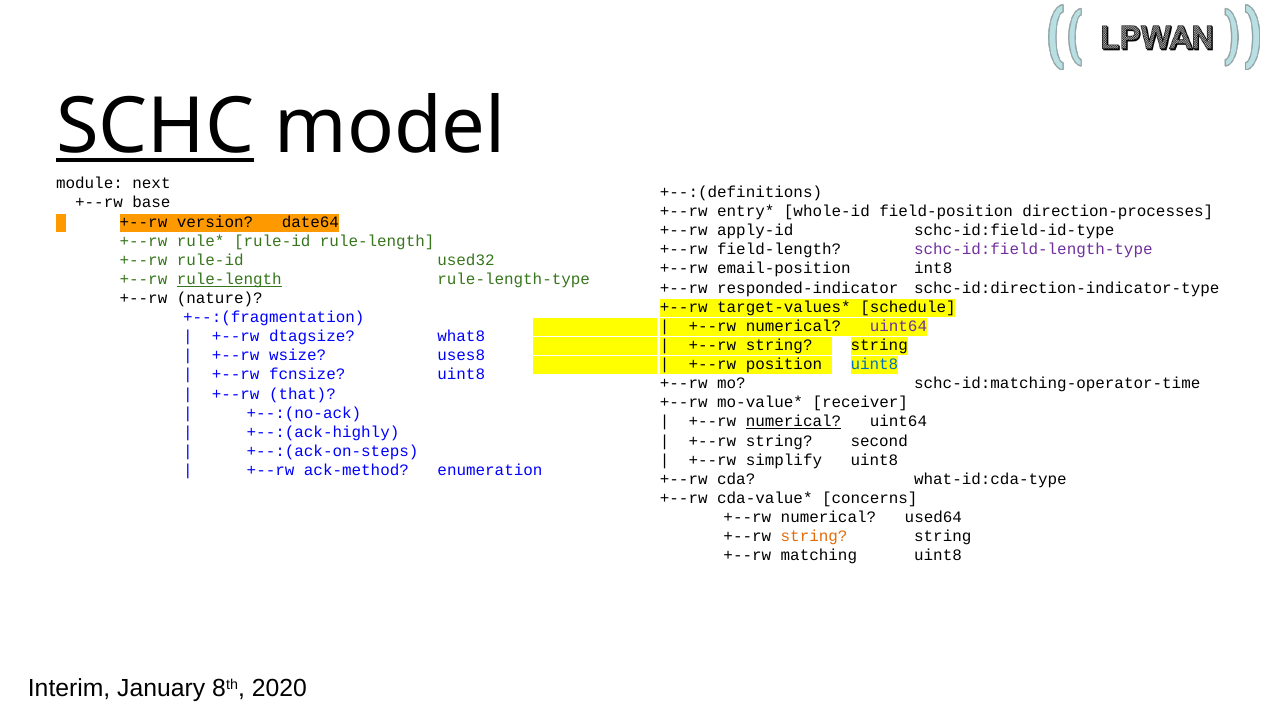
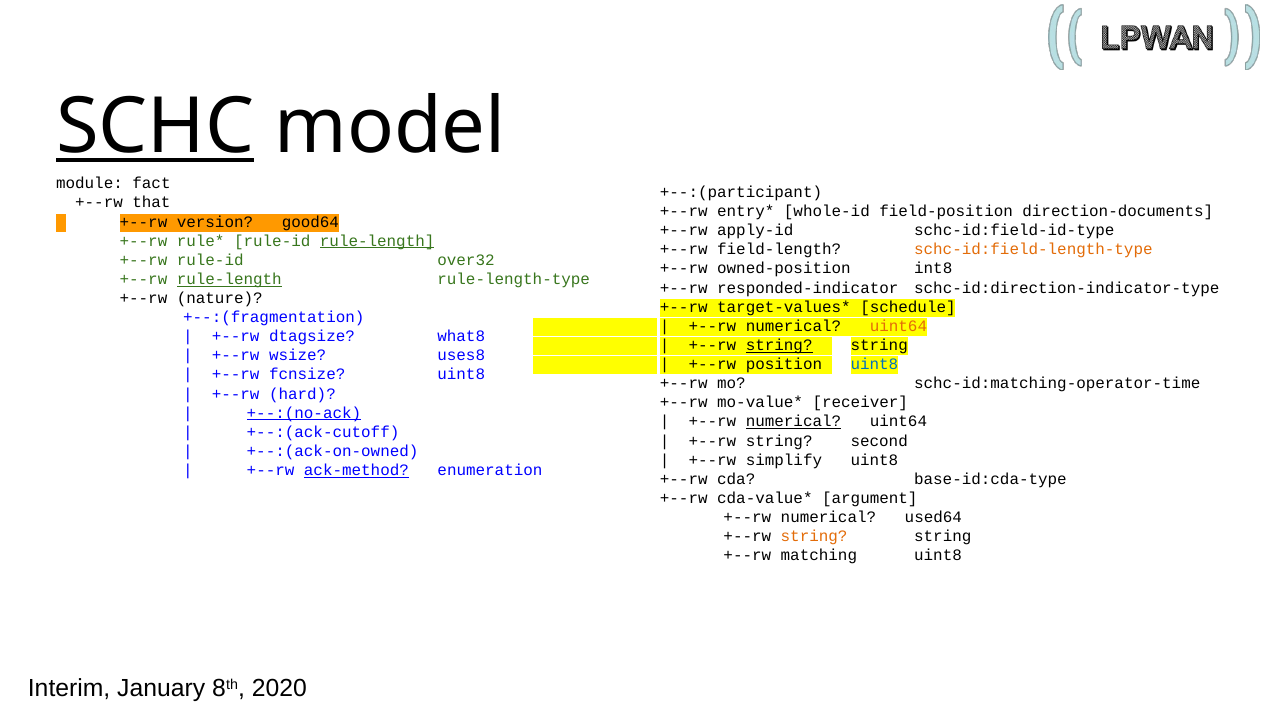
next: next -> fact
+--:(definitions: +--:(definitions -> +--:(participant
base: base -> that
direction-processes: direction-processes -> direction-documents
date64: date64 -> good64
rule-length at (377, 241) underline: none -> present
schc-id:field-length-type colour: purple -> orange
used32: used32 -> over32
email-position: email-position -> owned-position
uint64 at (898, 326) colour: purple -> orange
string at (779, 345) underline: none -> present
that: that -> hard
+--:(no-ack underline: none -> present
+--:(ack-highly: +--:(ack-highly -> +--:(ack-cutoff
+--:(ack-on-steps: +--:(ack-on-steps -> +--:(ack-on-owned
ack-method underline: none -> present
what-id:cda-type: what-id:cda-type -> base-id:cda-type
concerns: concerns -> argument
